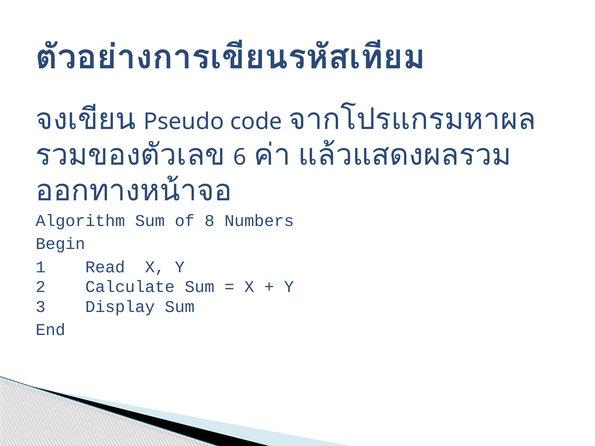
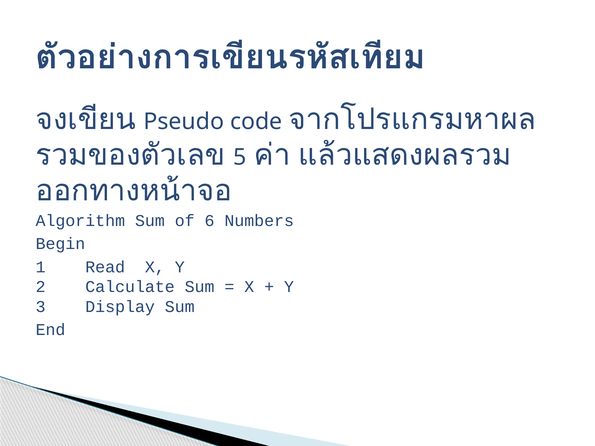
6: 6 -> 5
8: 8 -> 6
